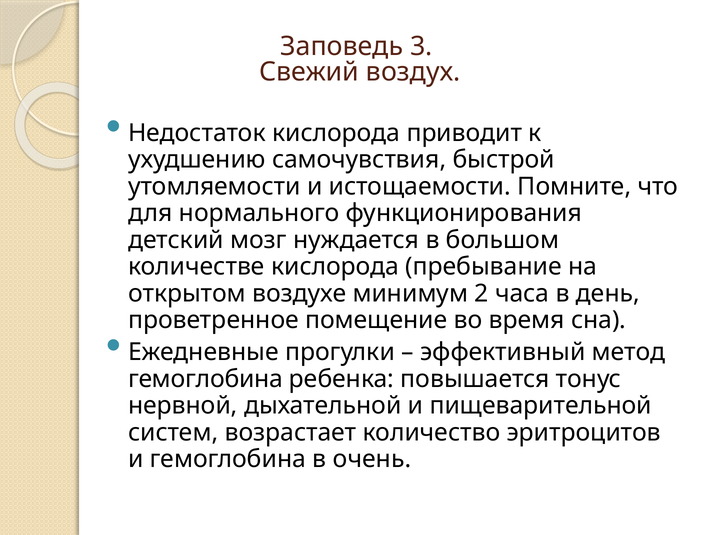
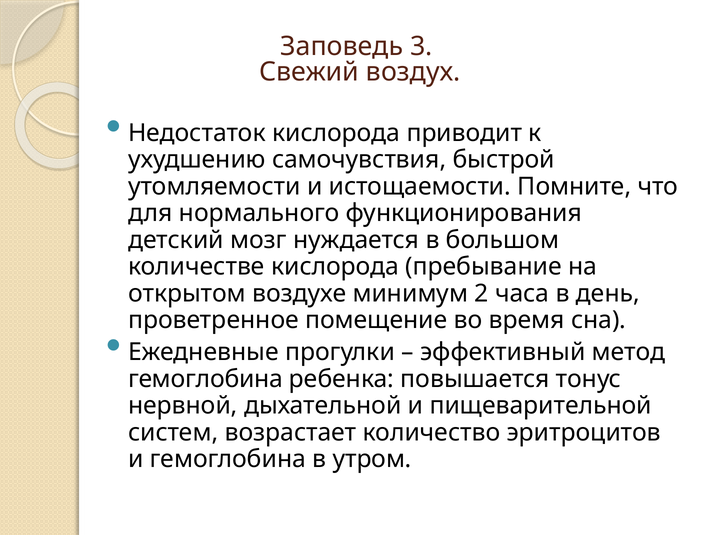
очень: очень -> утром
